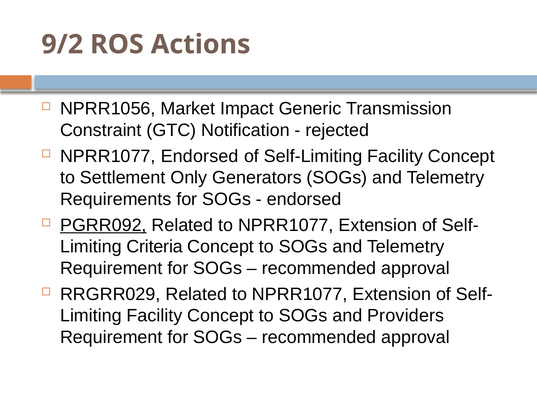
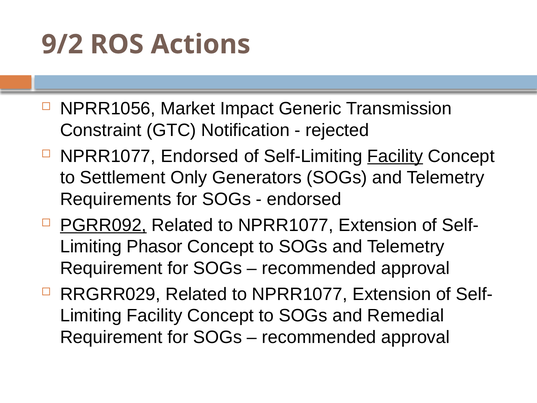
Facility at (395, 156) underline: none -> present
Criteria: Criteria -> Phasor
Providers: Providers -> Remedial
